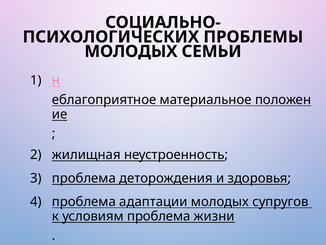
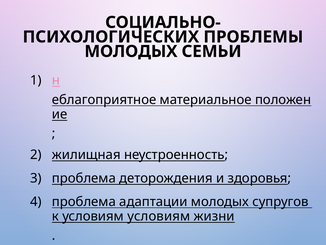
условиям проблема: проблема -> условиям
